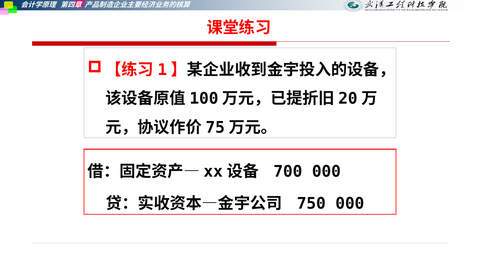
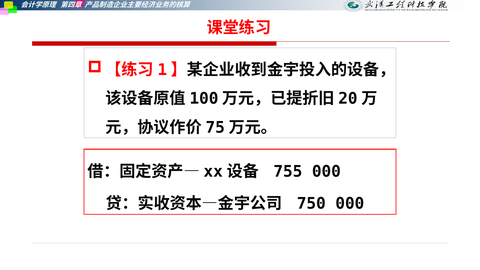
700: 700 -> 755
